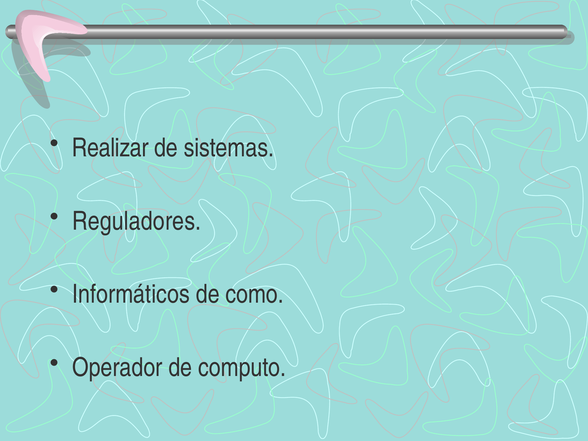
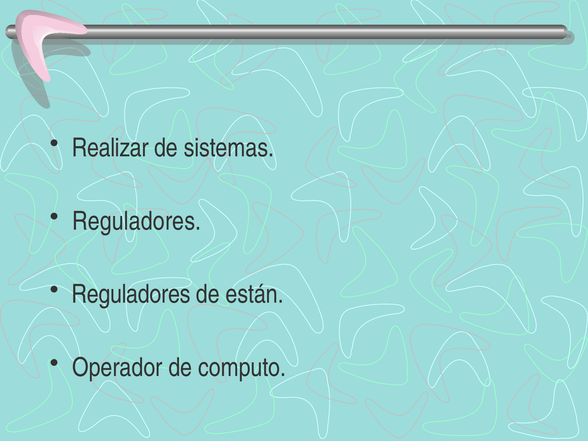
Informáticos at (131, 294): Informáticos -> Reguladores
como: como -> están
